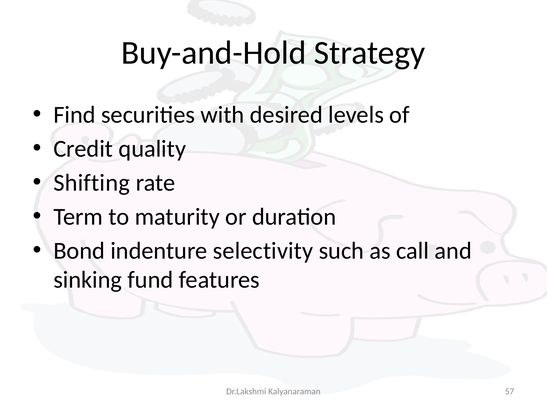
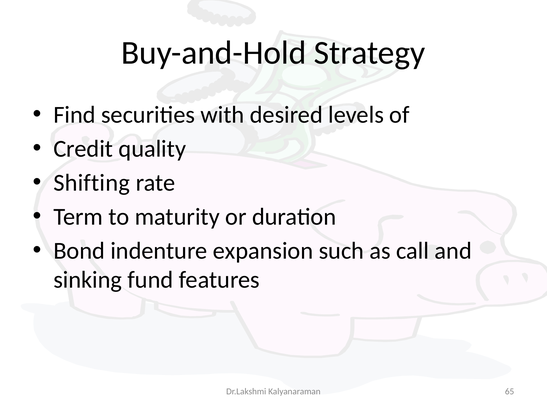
selectivity: selectivity -> expansion
57: 57 -> 65
